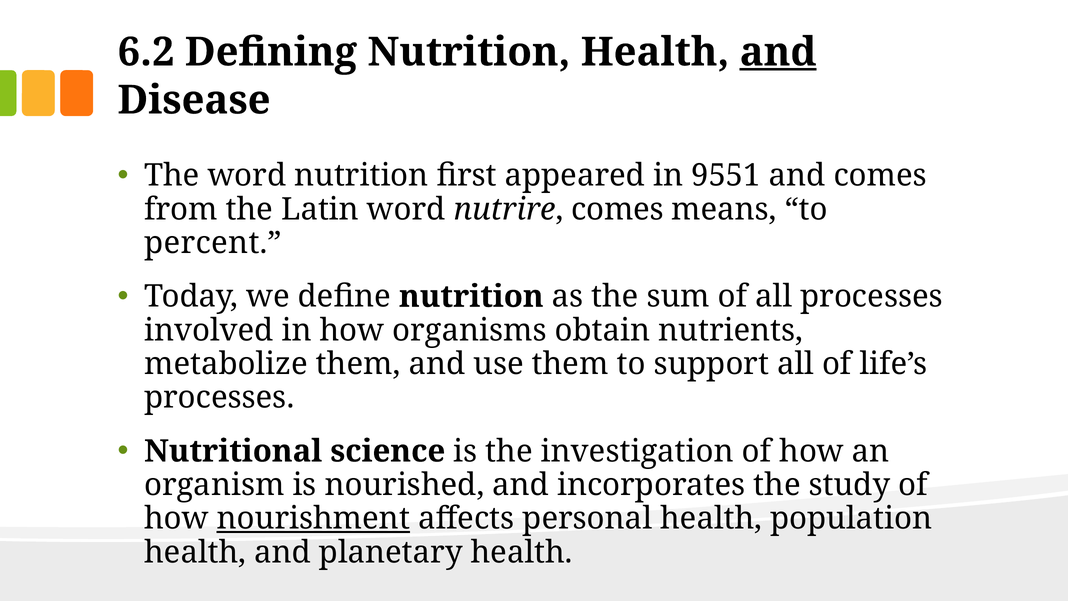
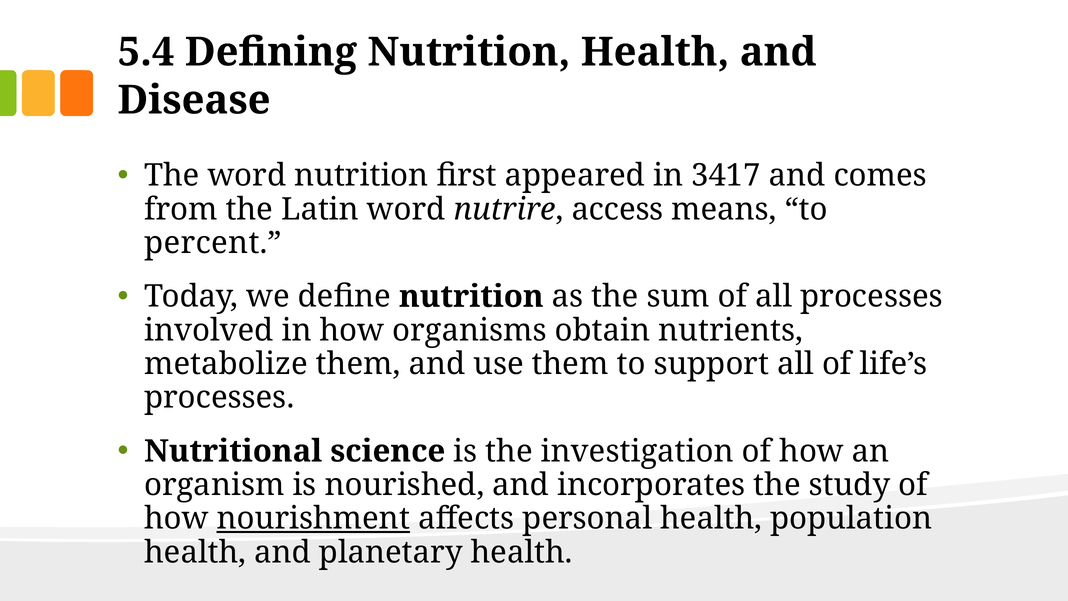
6.2: 6.2 -> 5.4
and at (778, 52) underline: present -> none
9551: 9551 -> 3417
nutrire comes: comes -> access
